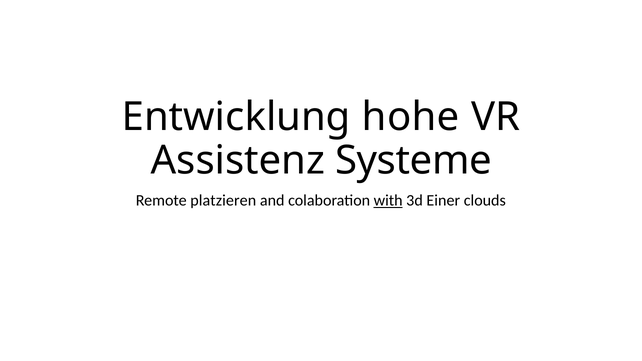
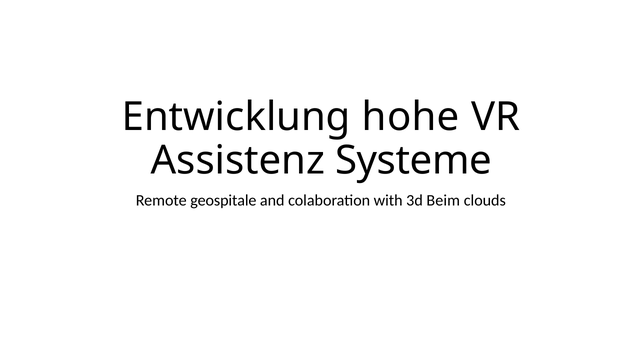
platzieren: platzieren -> geospitale
with underline: present -> none
Einer: Einer -> Beim
